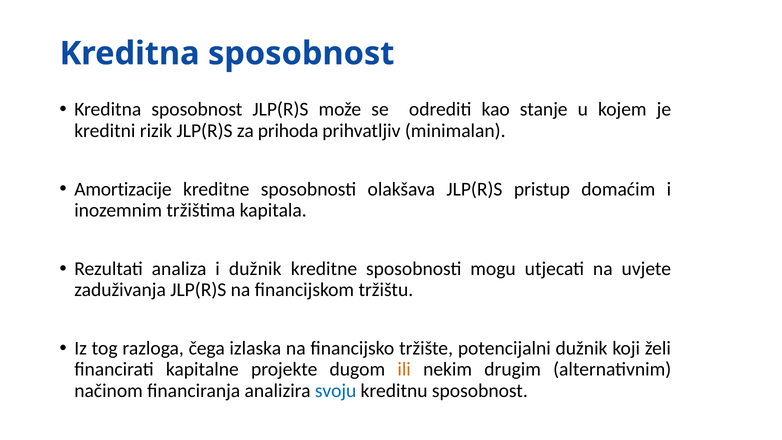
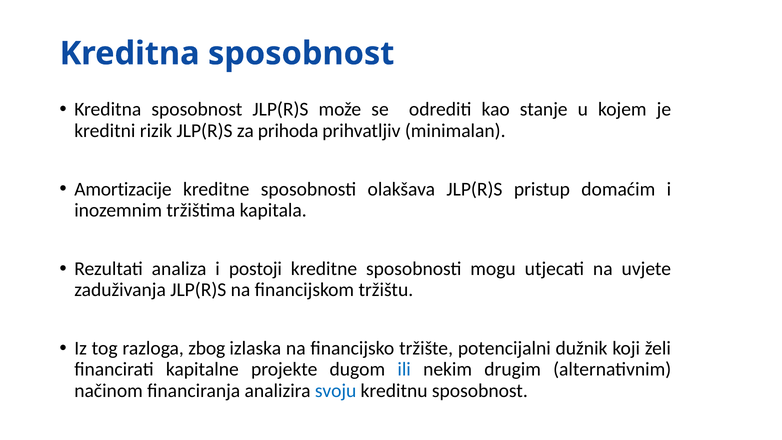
i dužnik: dužnik -> postoji
čega: čega -> zbog
ili colour: orange -> blue
